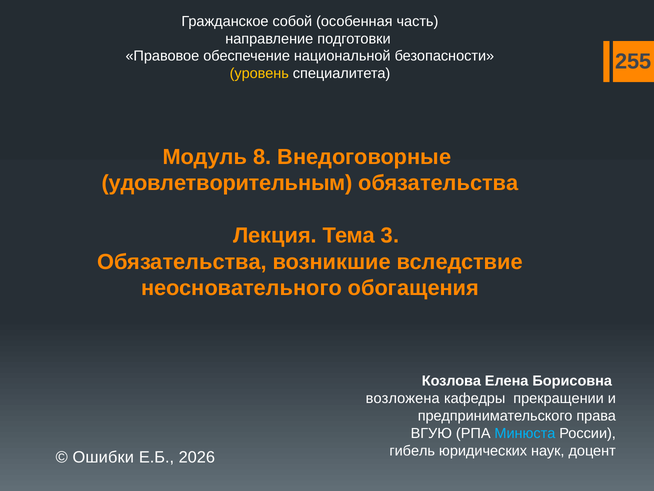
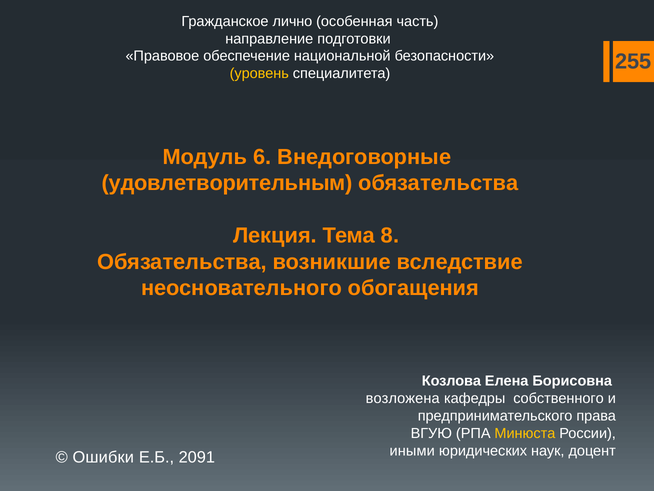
собой: собой -> лично
8: 8 -> 6
3: 3 -> 8
прекращении: прекращении -> собственного
Минюста colour: light blue -> yellow
гибель: гибель -> иными
2026: 2026 -> 2091
